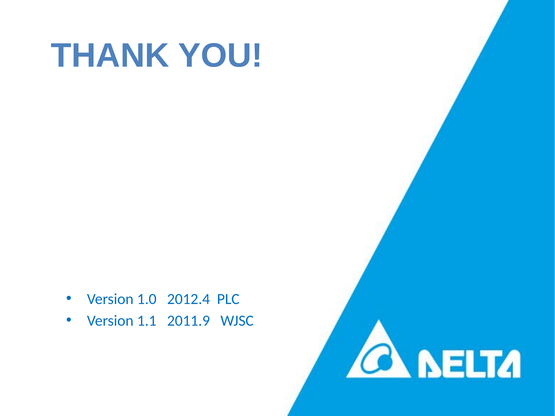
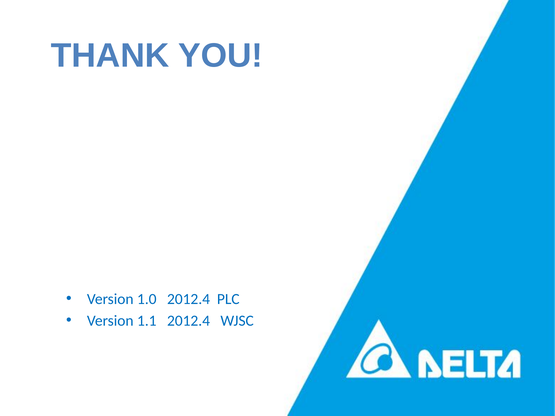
1.1 2011.9: 2011.9 -> 2012.4
